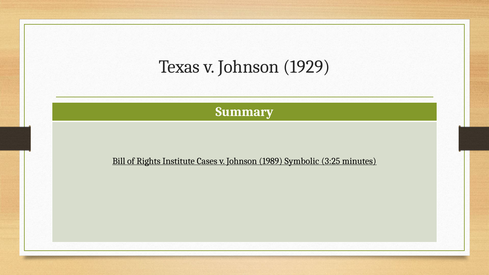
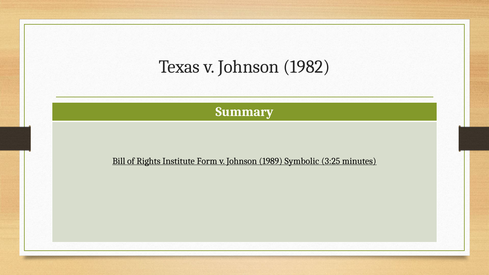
1929: 1929 -> 1982
Cases: Cases -> Form
